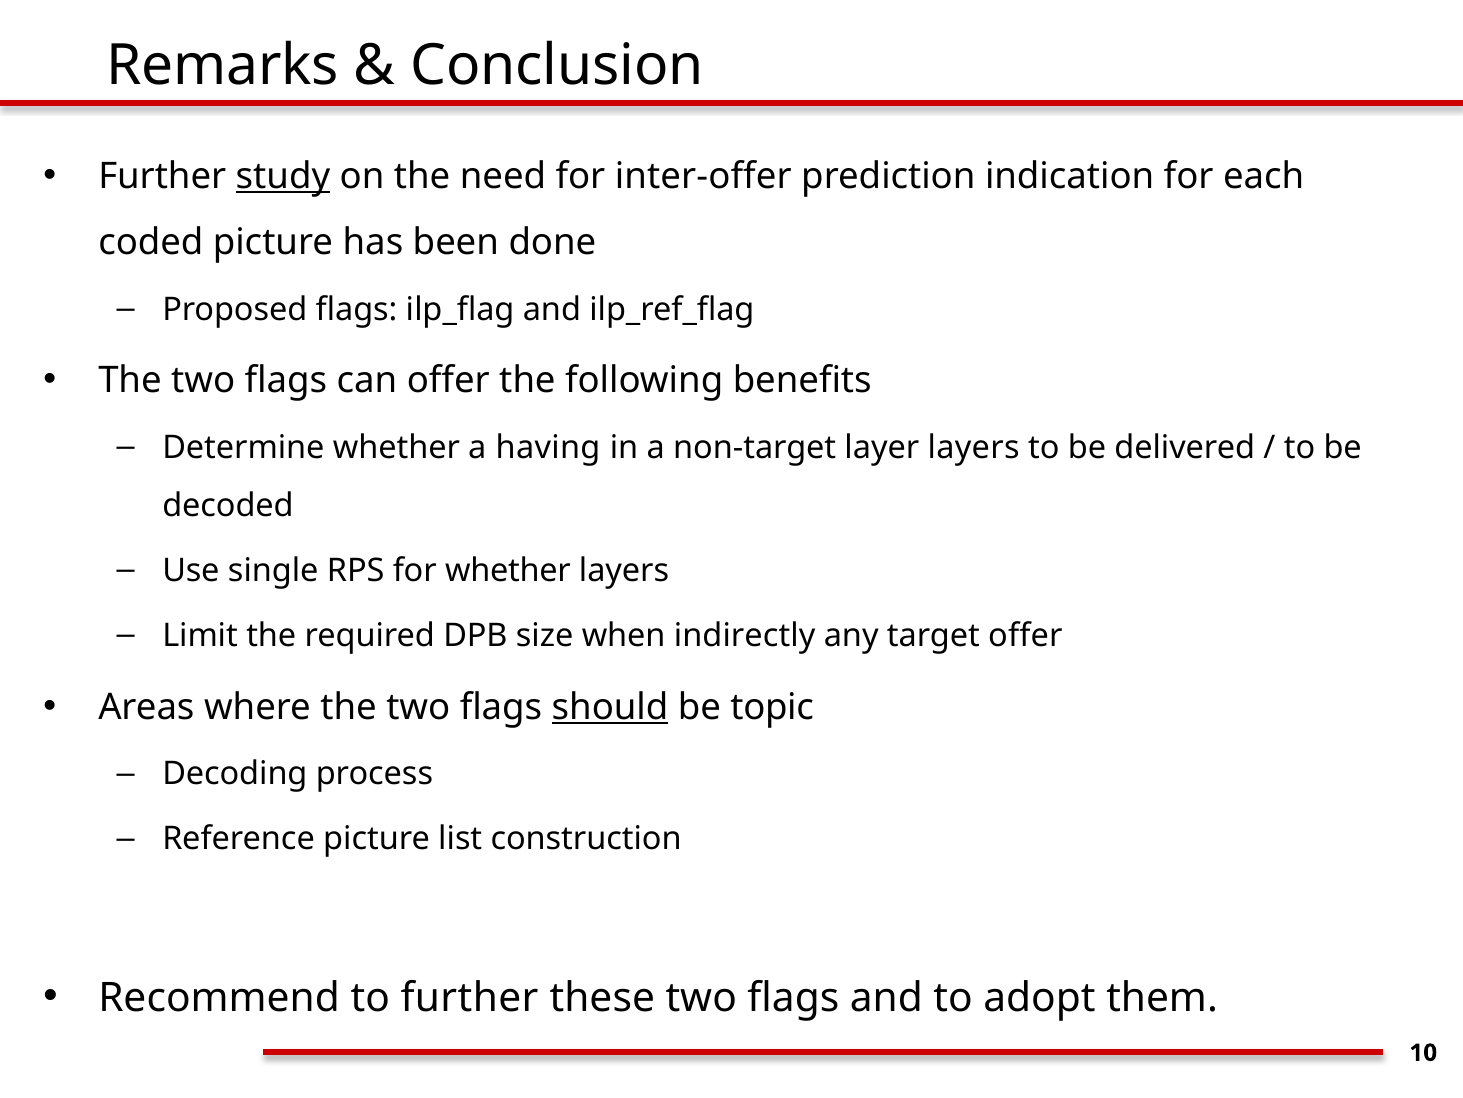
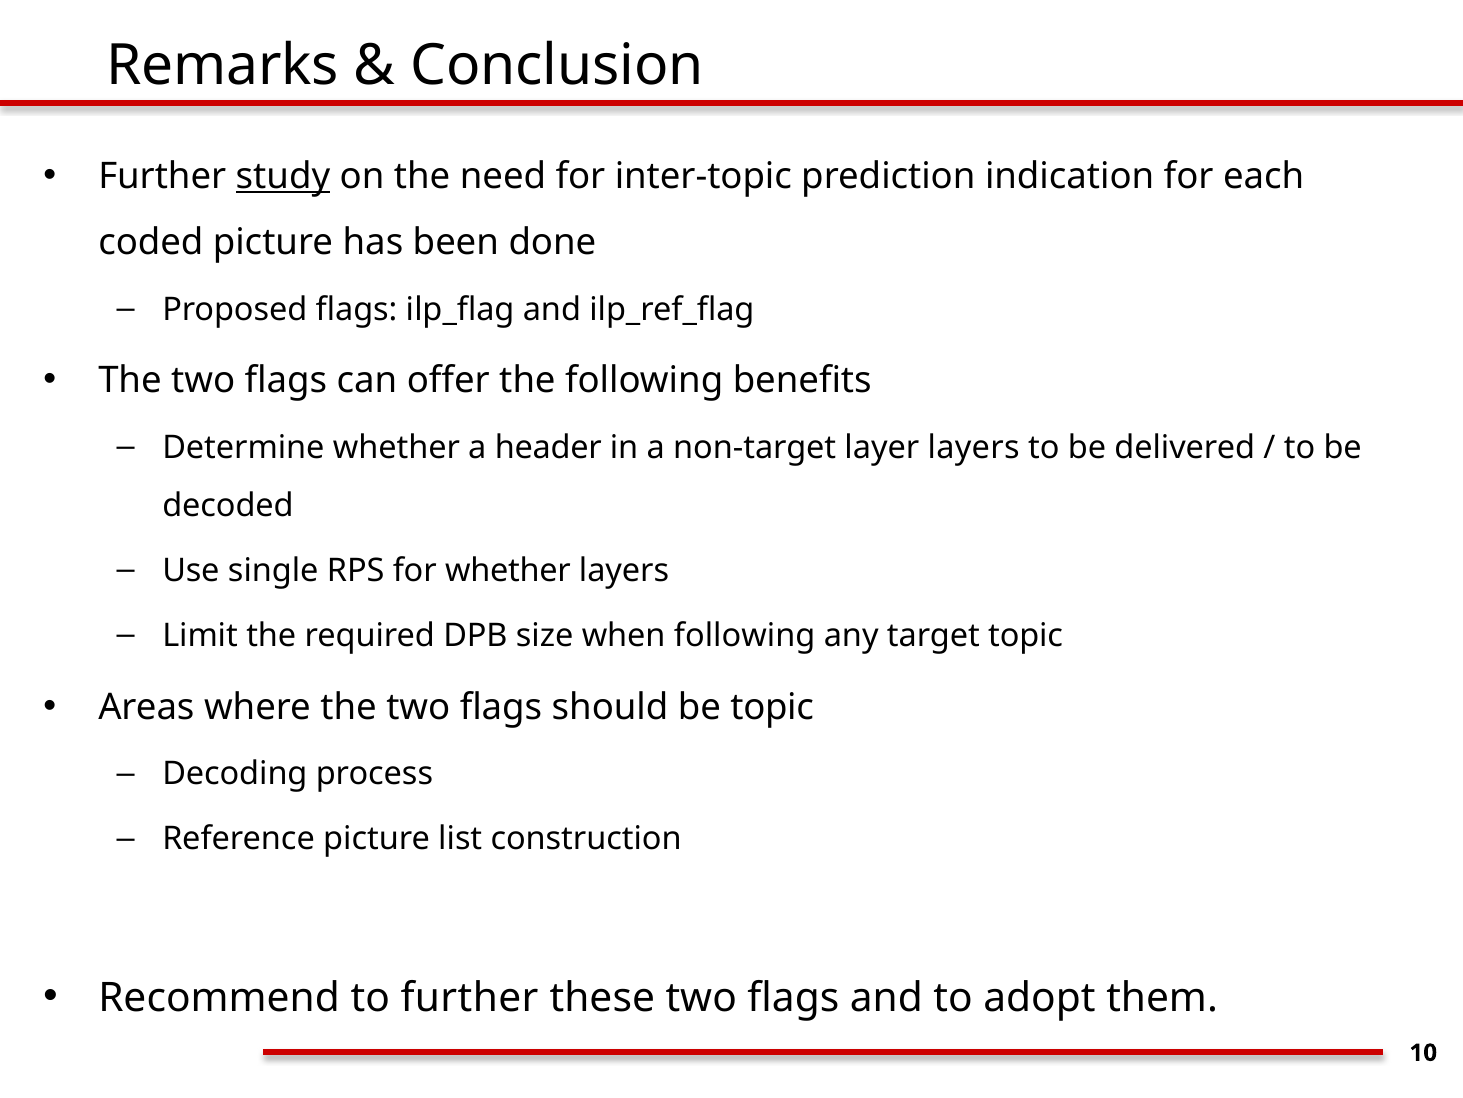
inter-offer: inter-offer -> inter-topic
having: having -> header
when indirectly: indirectly -> following
target offer: offer -> topic
should underline: present -> none
